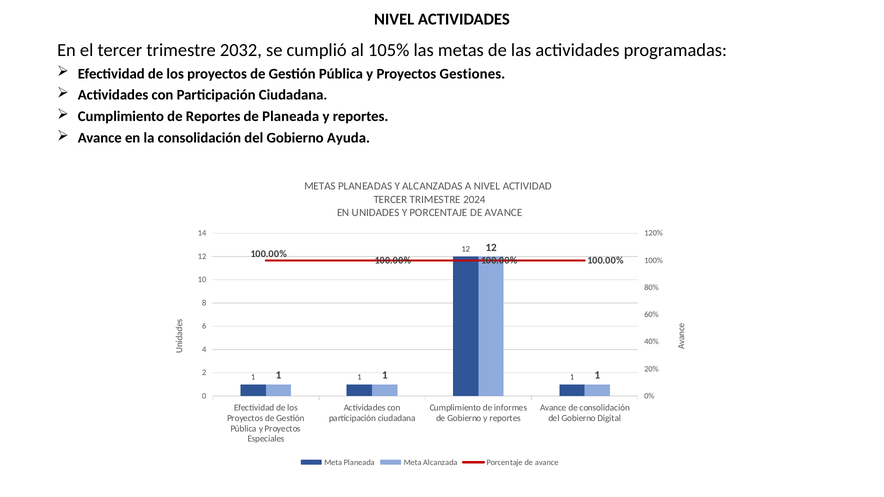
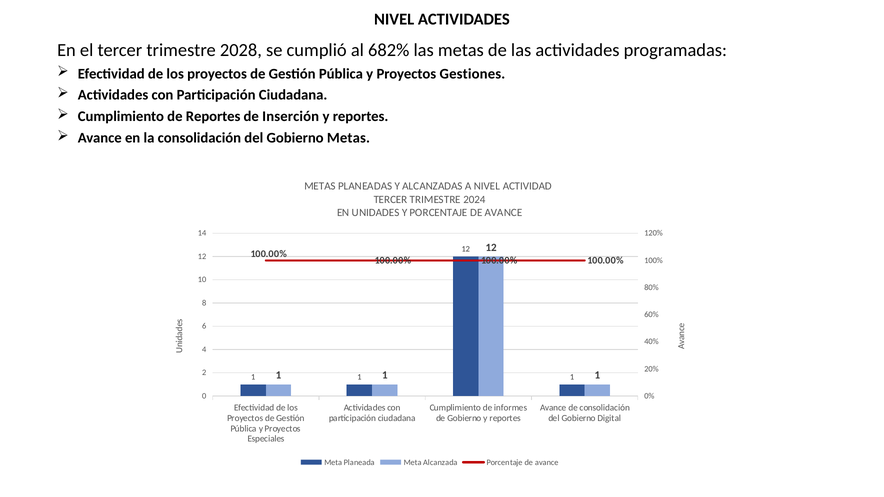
2032: 2032 -> 2028
105%: 105% -> 682%
de Planeada: Planeada -> Inserción
Gobierno Ayuda: Ayuda -> Metas
